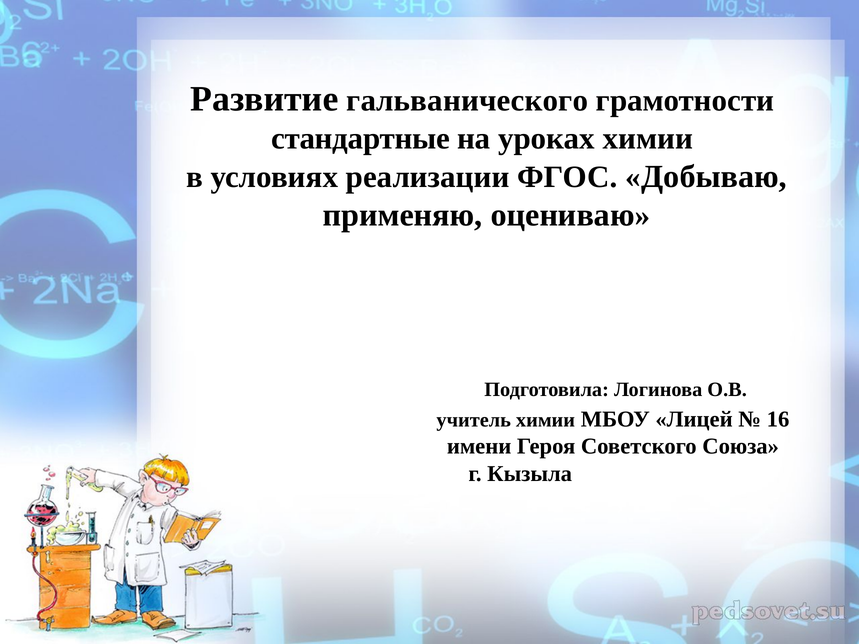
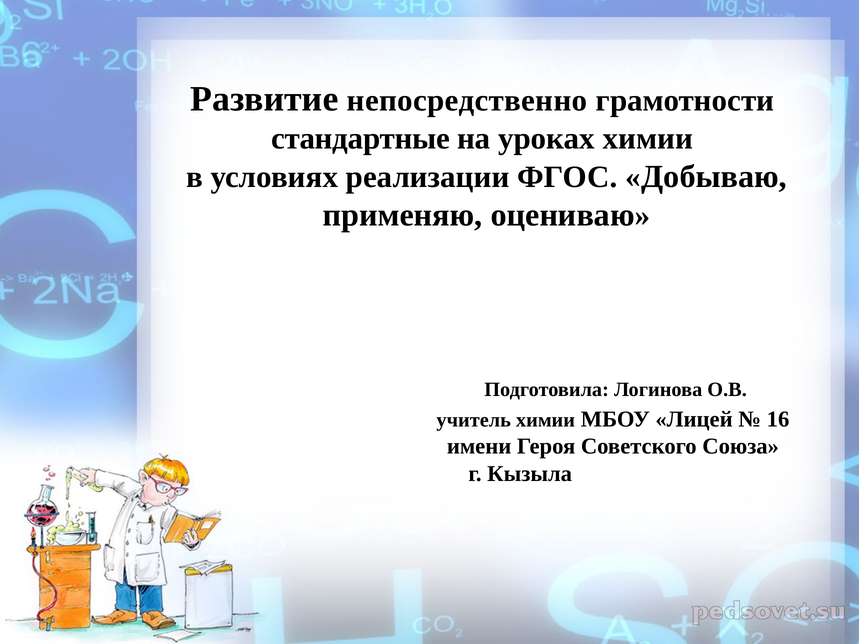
гальванического: гальванического -> непосредственно
